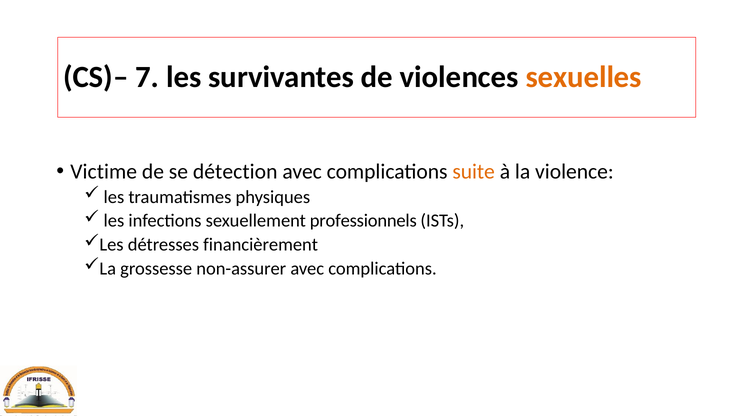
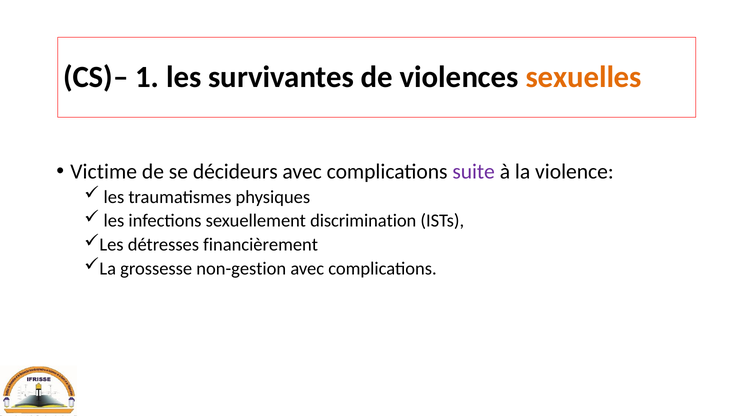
7: 7 -> 1
détection: détection -> décideurs
suite colour: orange -> purple
professionnels: professionnels -> discrimination
non-assurer: non-assurer -> non-gestion
